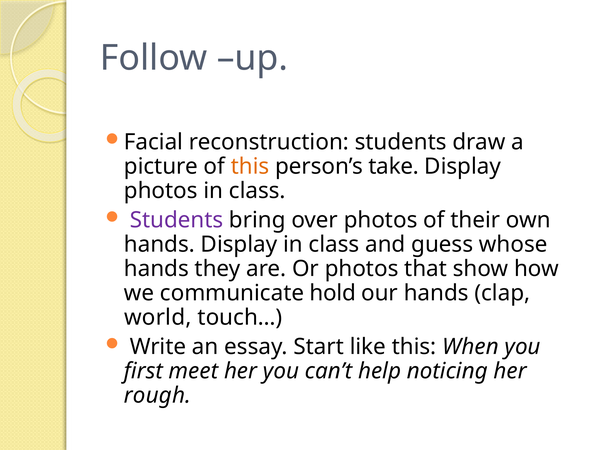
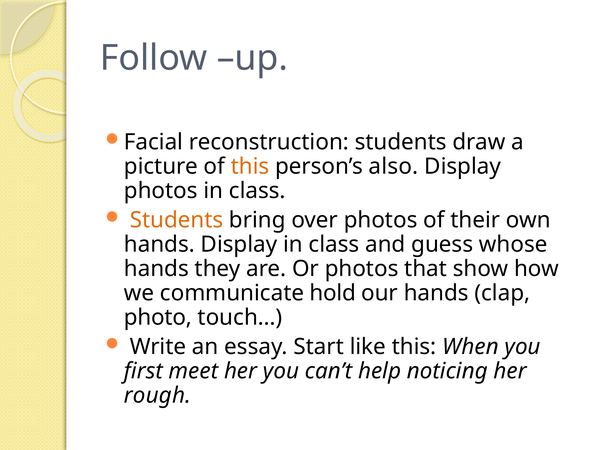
take: take -> also
Students at (176, 220) colour: purple -> orange
world: world -> photo
